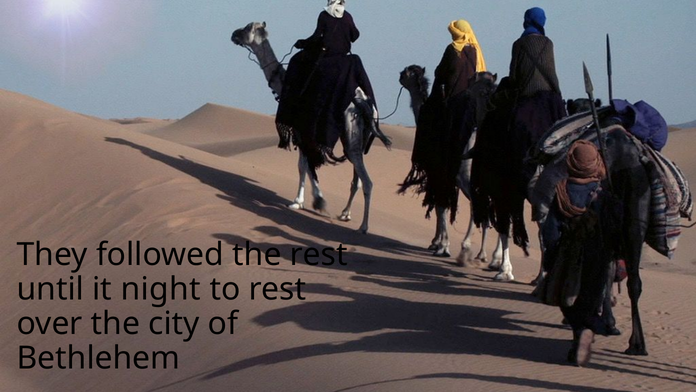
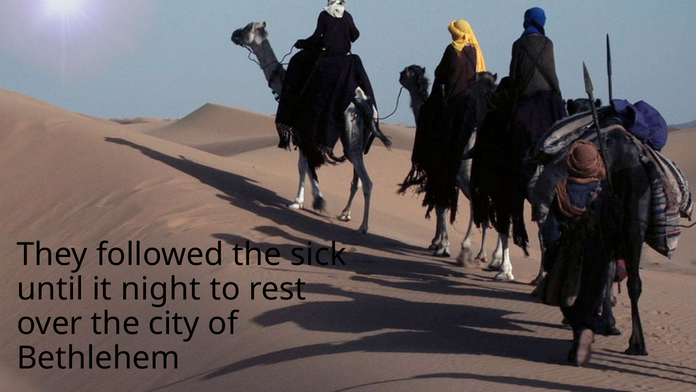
the rest: rest -> sick
